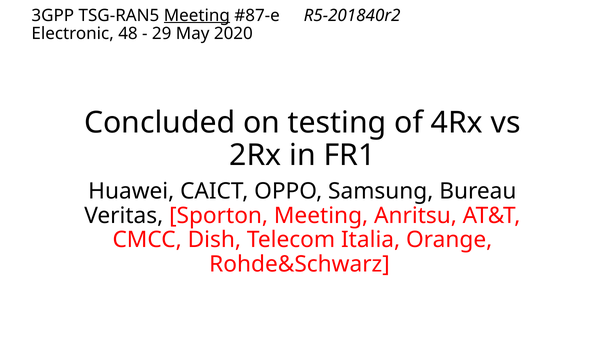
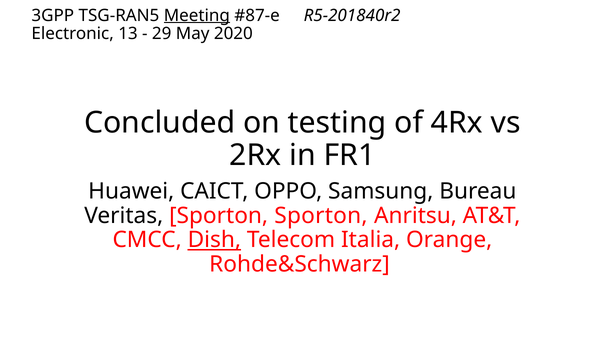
48: 48 -> 13
Sporton Meeting: Meeting -> Sporton
Dish underline: none -> present
